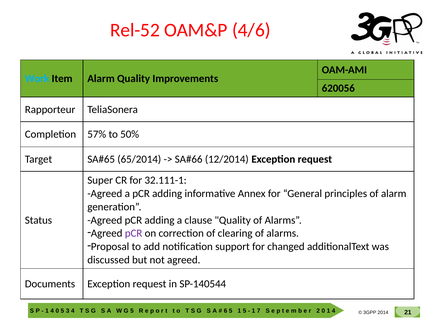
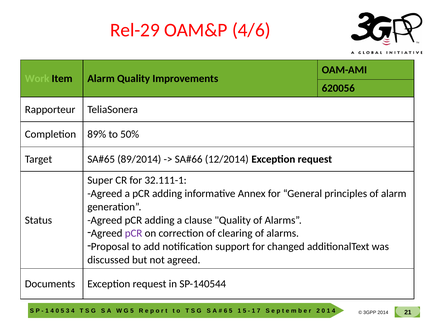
Rel-52: Rel-52 -> Rel-29
Work colour: light blue -> light green
57%: 57% -> 89%
65/2014: 65/2014 -> 89/2014
